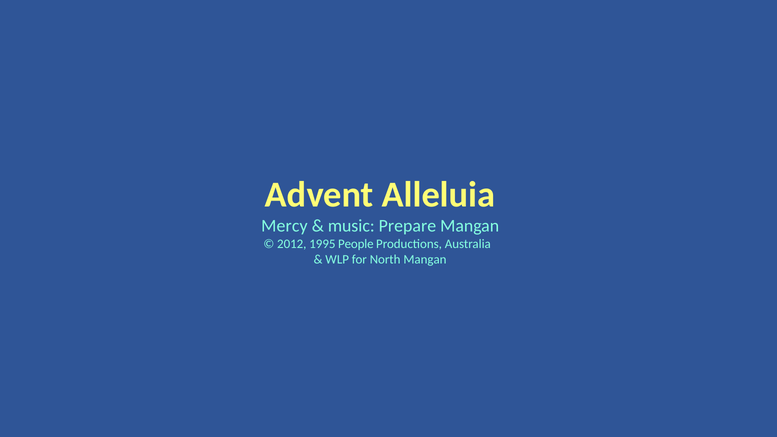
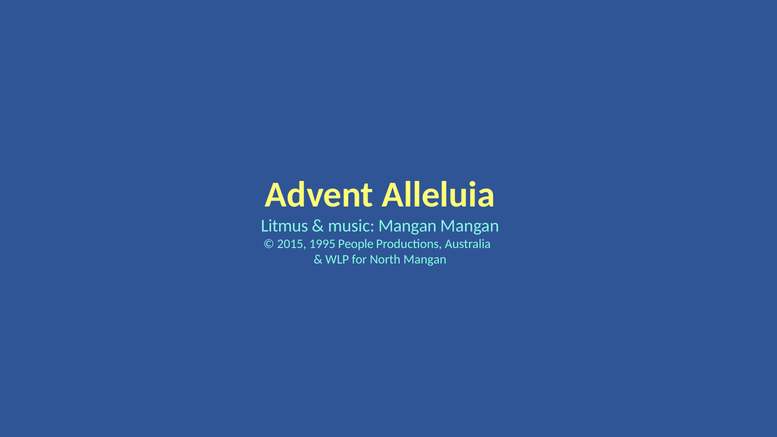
Mercy: Mercy -> Litmus
music Prepare: Prepare -> Mangan
2012: 2012 -> 2015
